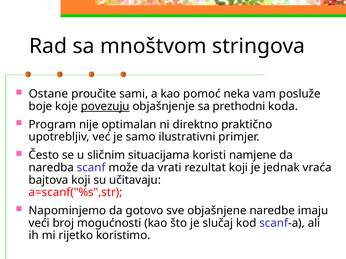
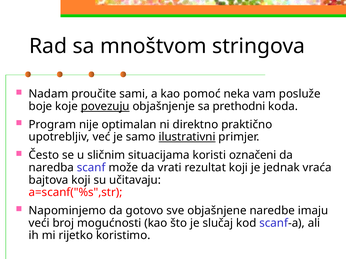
Ostane: Ostane -> Nadam
ilustrativni underline: none -> present
namjene: namjene -> označeni
